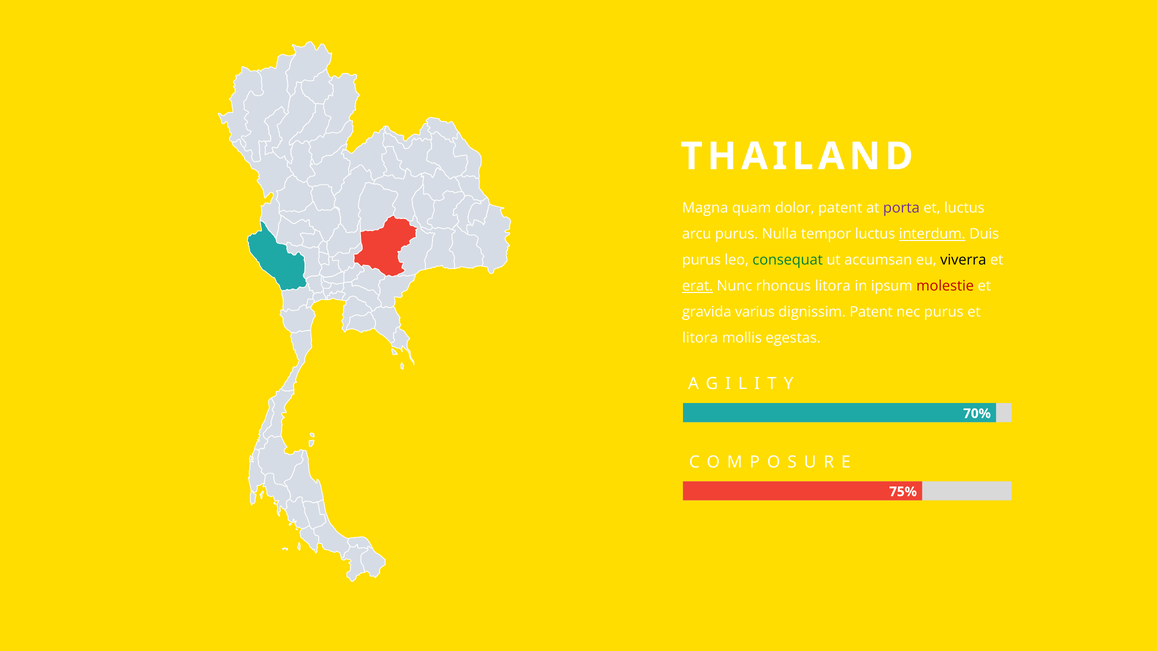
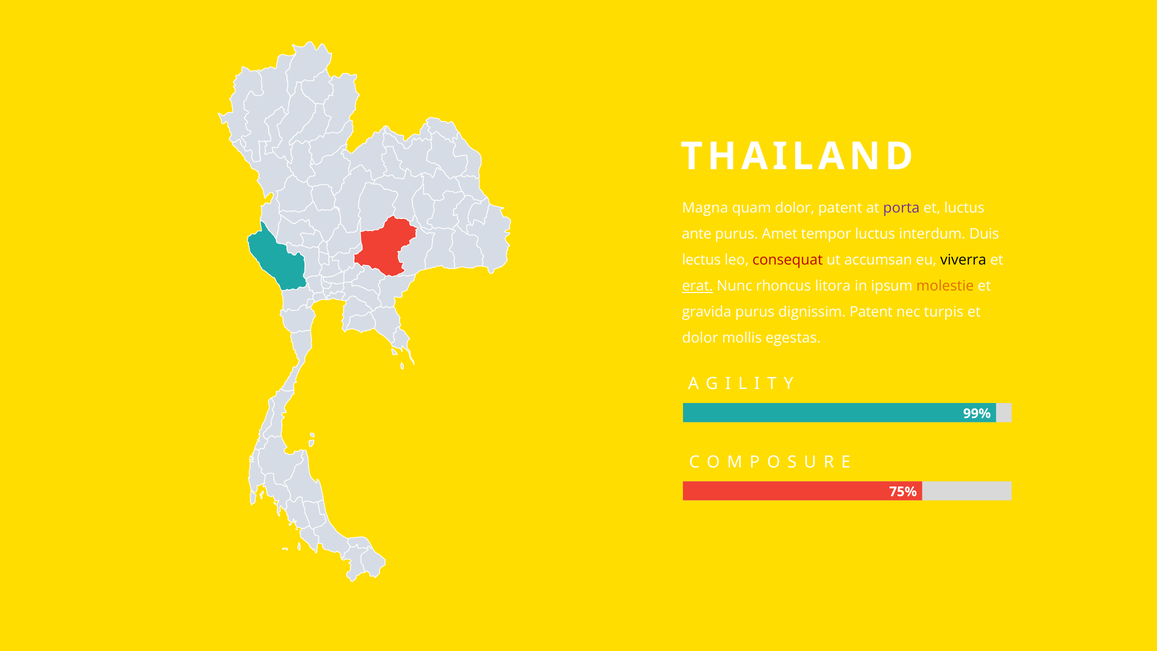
arcu: arcu -> ante
Nulla: Nulla -> Amet
interdum underline: present -> none
purus at (701, 260): purus -> lectus
consequat colour: green -> red
molestie colour: red -> orange
gravida varius: varius -> purus
nec purus: purus -> turpis
litora at (700, 338): litora -> dolor
70%: 70% -> 99%
